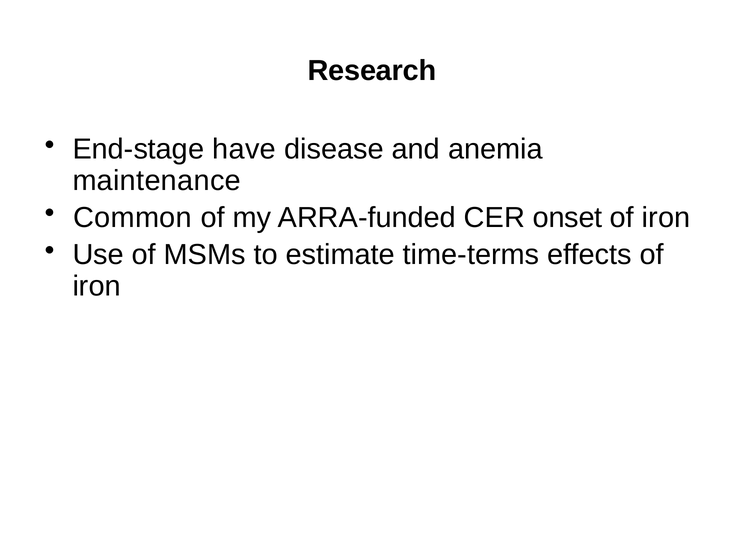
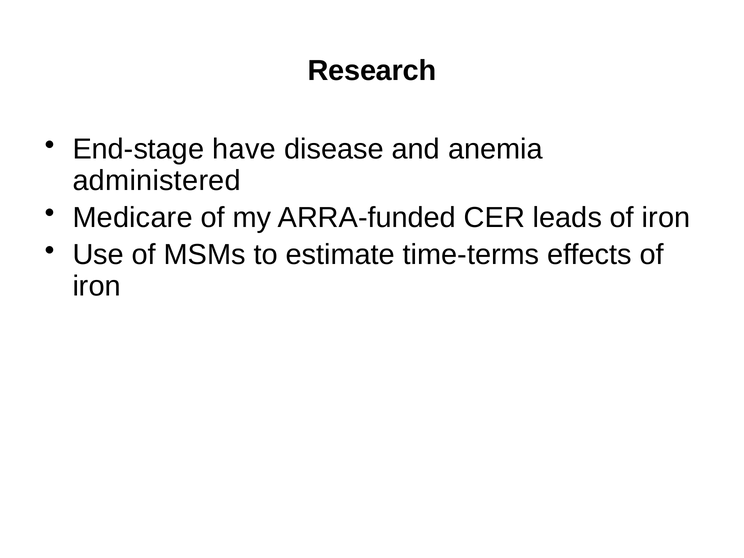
maintenance: maintenance -> administered
Common: Common -> Medicare
onset: onset -> leads
